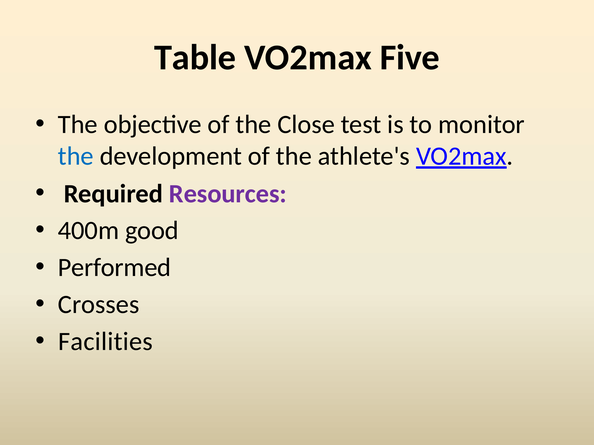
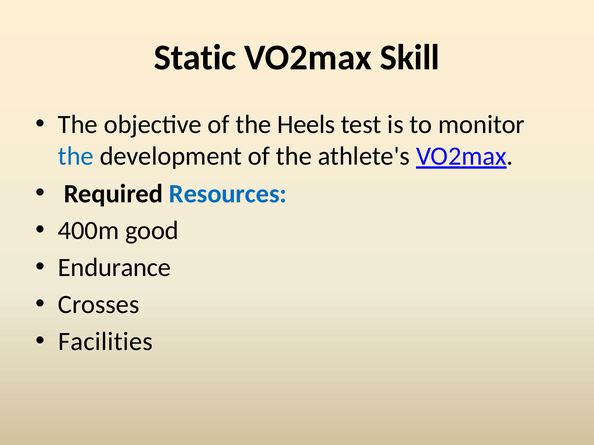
Table: Table -> Static
Five: Five -> Skill
Close: Close -> Heels
Resources colour: purple -> blue
Performed: Performed -> Endurance
